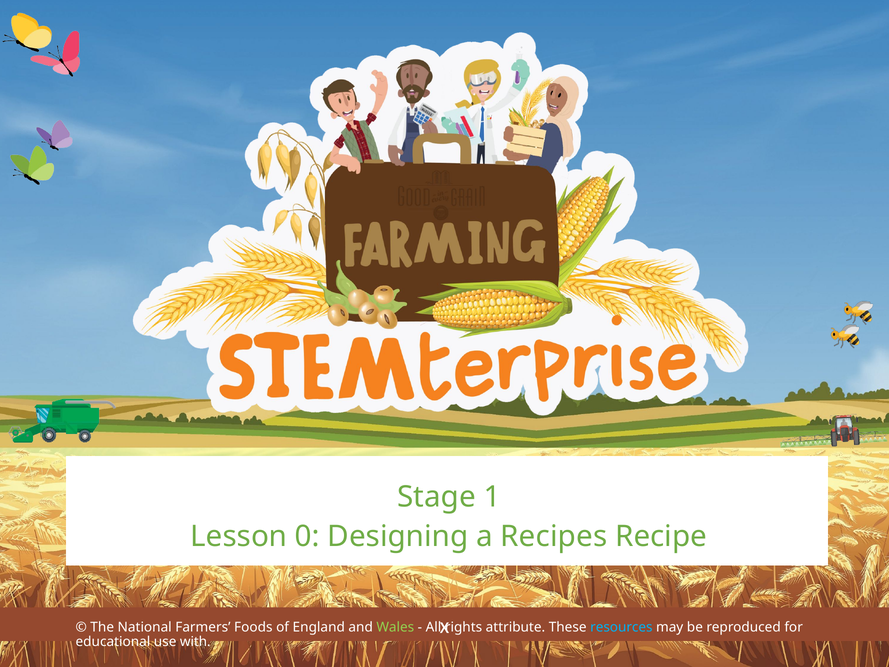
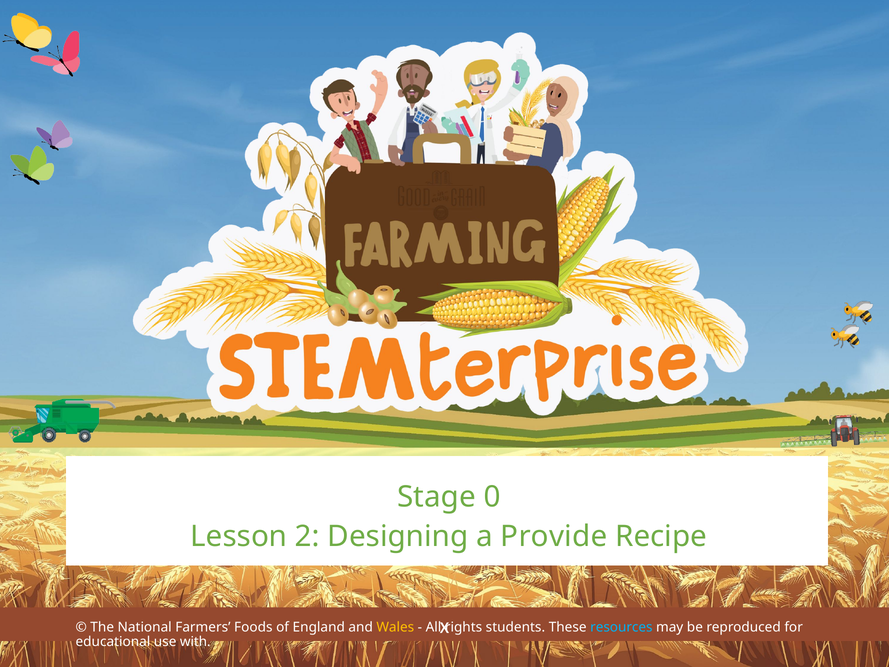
1: 1 -> 0
0: 0 -> 2
Recipes: Recipes -> Provide
Wales colour: light green -> yellow
attribute: attribute -> students
